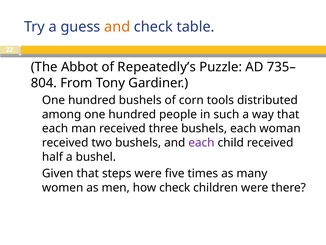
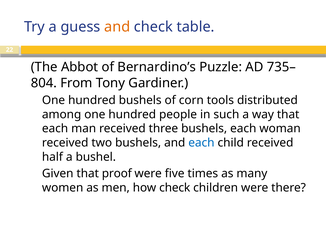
Repeatedly’s: Repeatedly’s -> Bernardino’s
each at (201, 142) colour: purple -> blue
steps: steps -> proof
